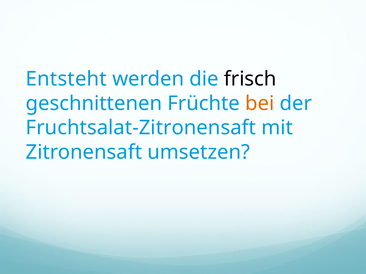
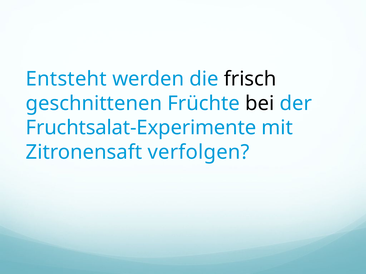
bei colour: orange -> black
Fruchtsalat-Zitronensaft: Fruchtsalat-Zitronensaft -> Fruchtsalat-Experimente
umsetzen: umsetzen -> verfolgen
